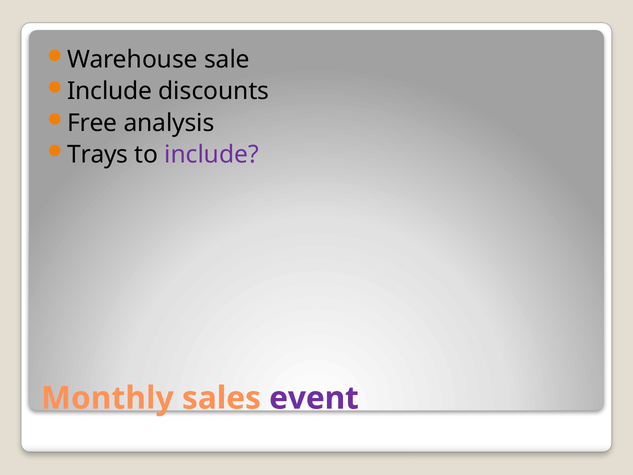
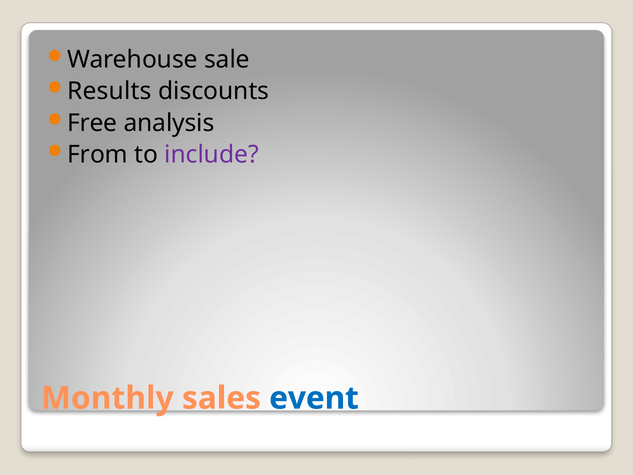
Include at (110, 91): Include -> Results
Trays: Trays -> From
event colour: purple -> blue
